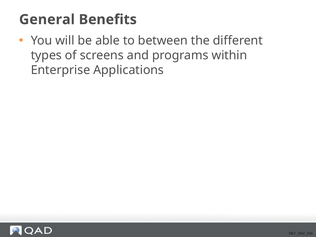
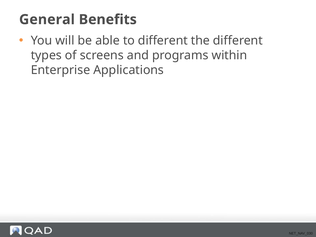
to between: between -> different
